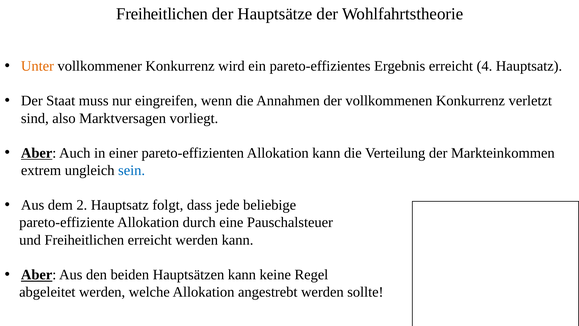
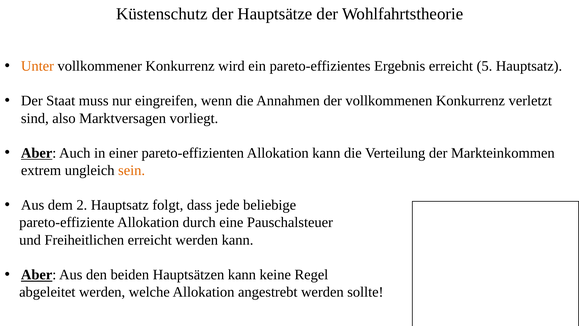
Freiheitlichen at (162, 14): Freiheitlichen -> Küstenschutz
4: 4 -> 5
sein colour: blue -> orange
